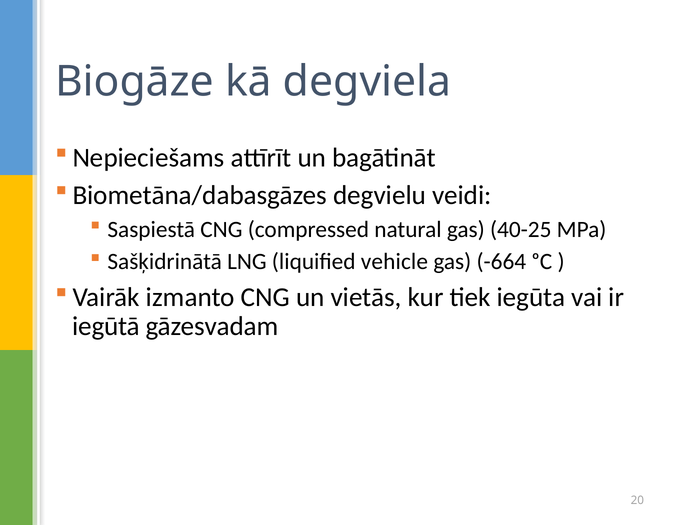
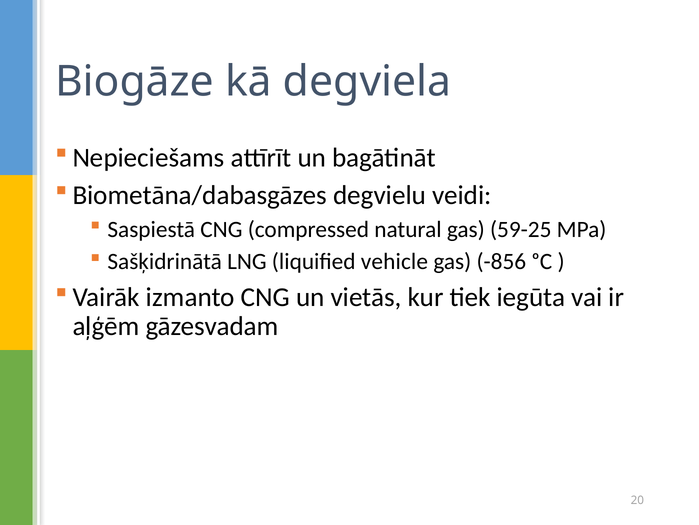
40-25: 40-25 -> 59-25
-664: -664 -> -856
iegūtā: iegūtā -> aļģēm
